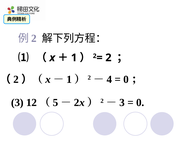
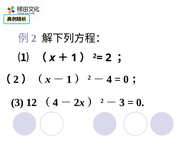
5 at (55, 102): 5 -> 4
